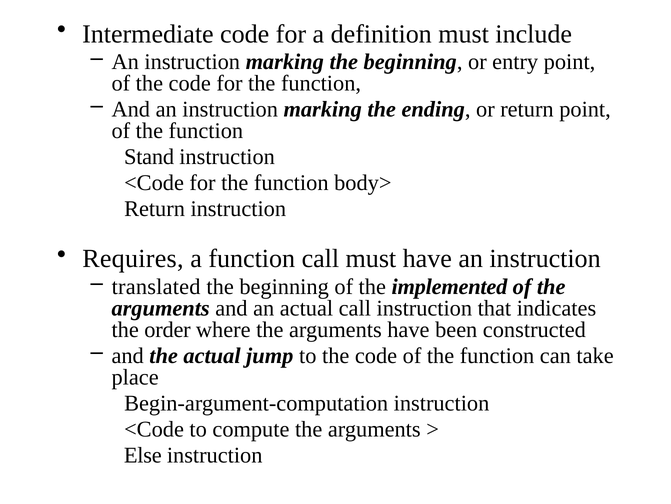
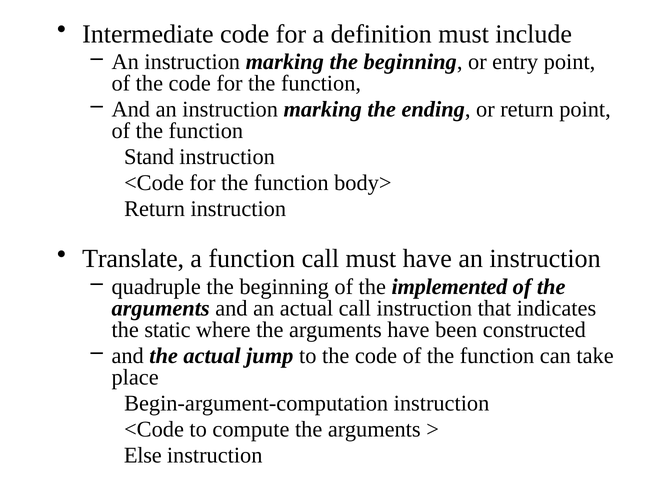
Requires: Requires -> Translate
translated: translated -> quadruple
order: order -> static
